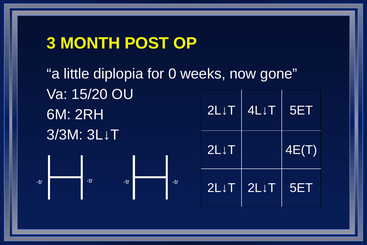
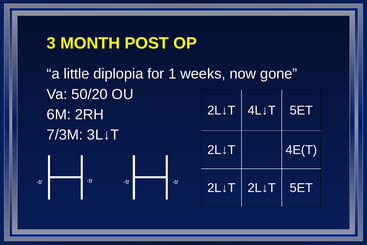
0: 0 -> 1
15/20: 15/20 -> 50/20
3/3M: 3/3M -> 7/3M
